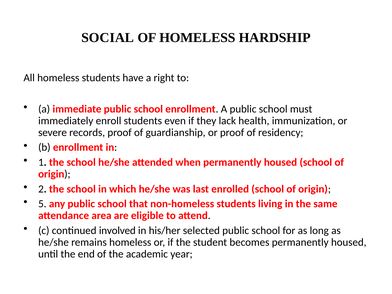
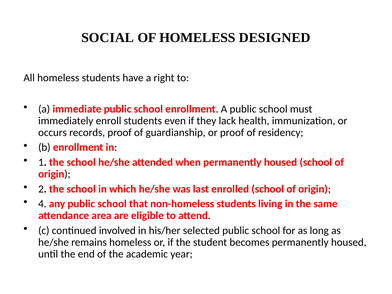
HARDSHIP: HARDSHIP -> DESIGNED
severe: severe -> occurs
5: 5 -> 4
